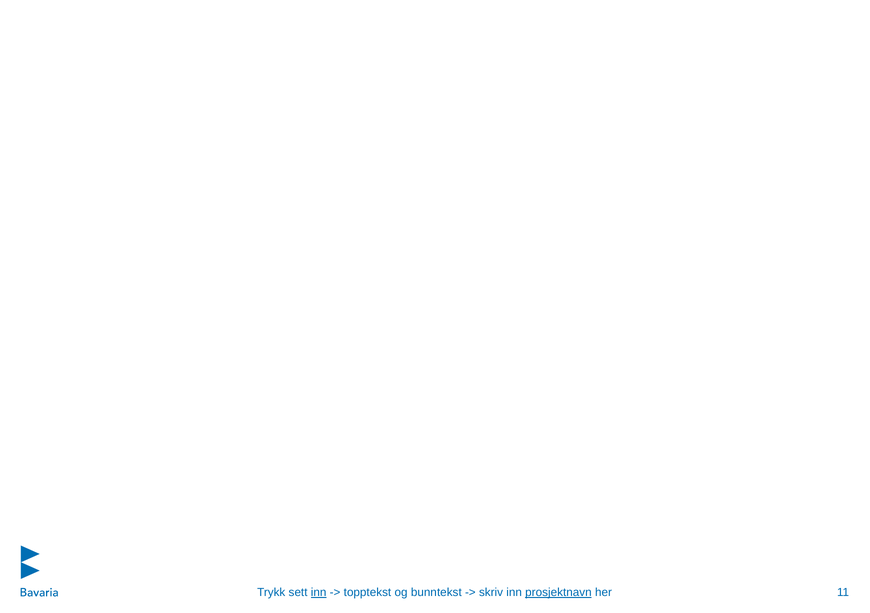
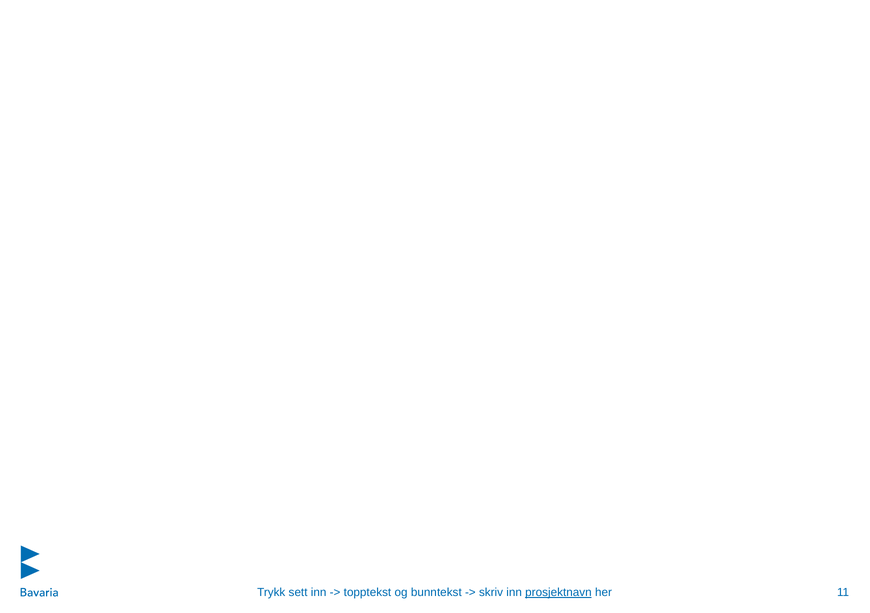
inn at (319, 593) underline: present -> none
